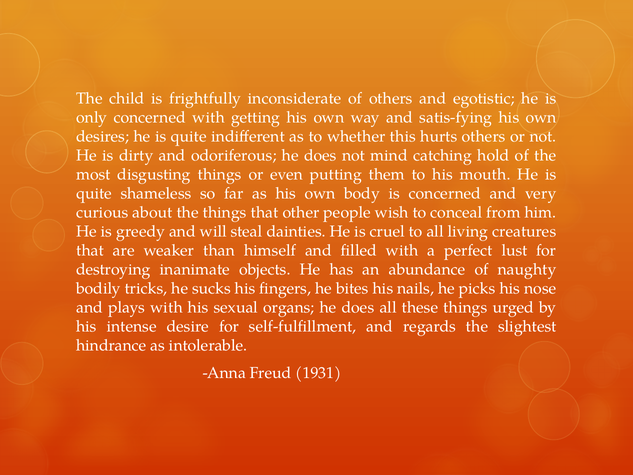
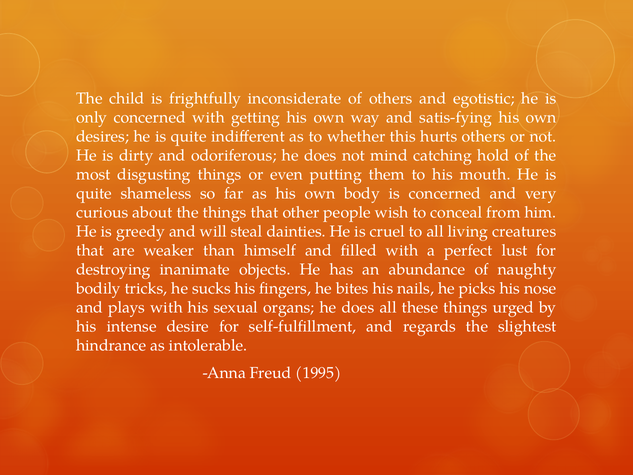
1931: 1931 -> 1995
